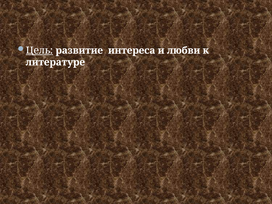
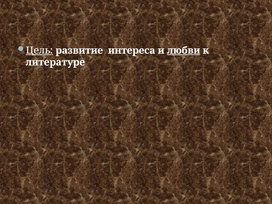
любви underline: none -> present
